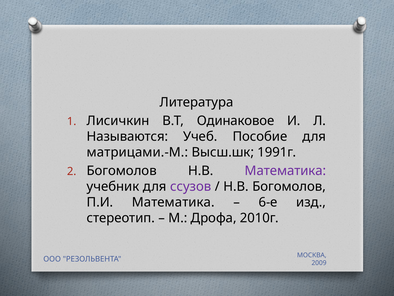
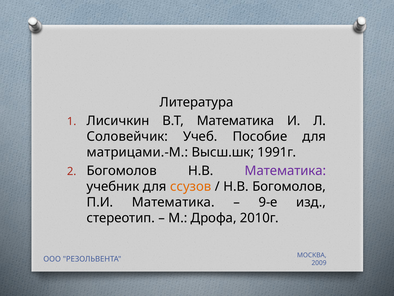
В.Т Одинаковое: Одинаковое -> Математика
Называются: Называются -> Соловейчик
ссузов colour: purple -> orange
6-е: 6-е -> 9-е
